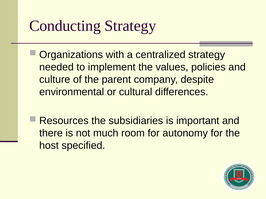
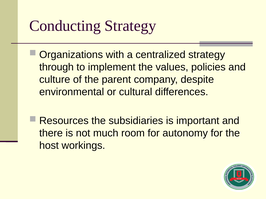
needed: needed -> through
specified: specified -> workings
